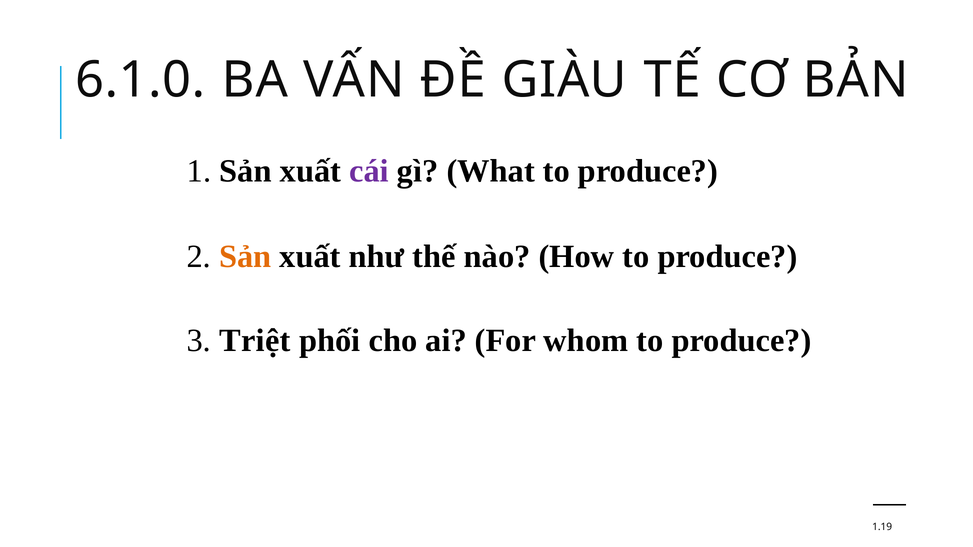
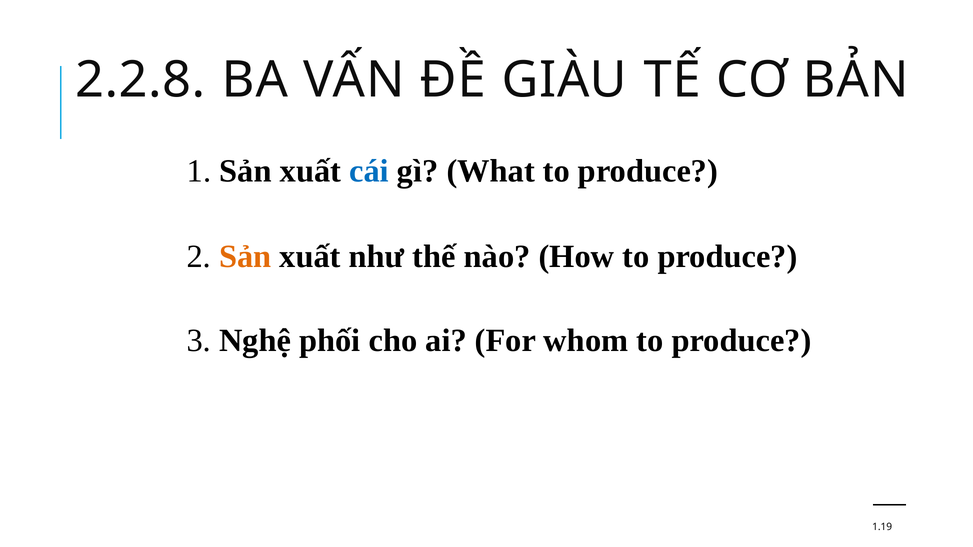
6.1.0: 6.1.0 -> 2.2.8
cái colour: purple -> blue
Triệt: Triệt -> Nghệ
